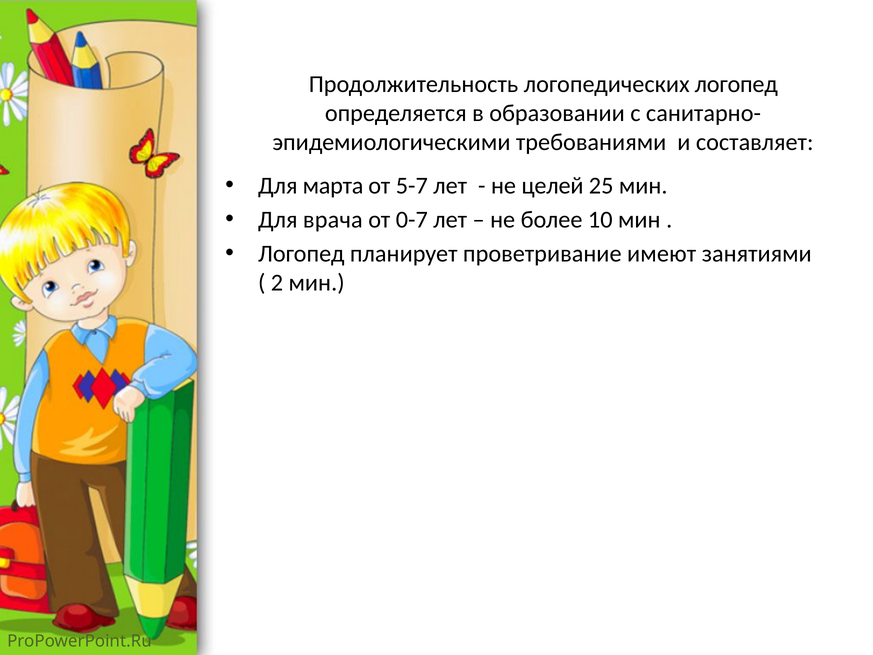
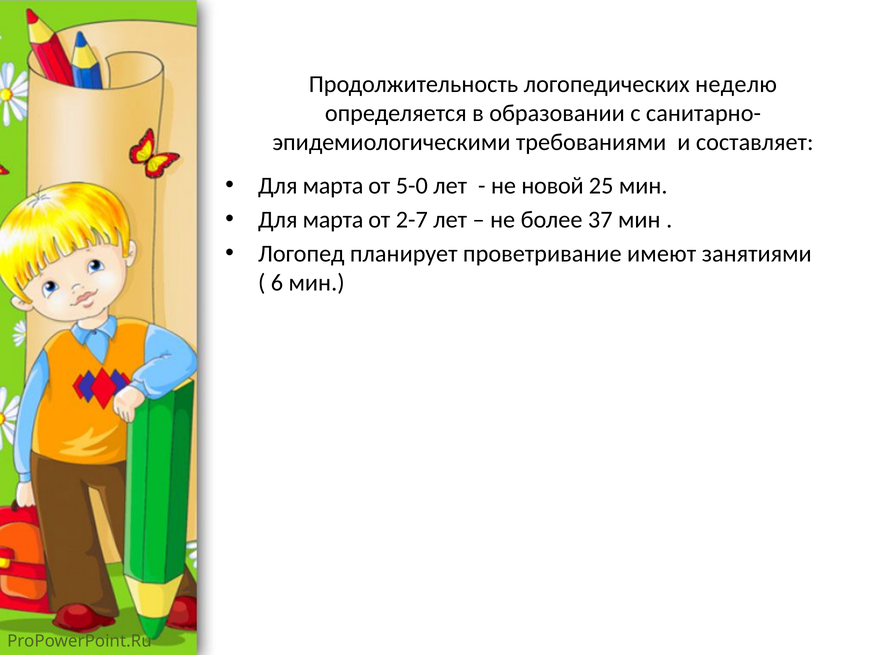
логопедических логопед: логопед -> неделю
5-7: 5-7 -> 5-0
целей: целей -> новой
врача at (333, 220): врача -> марта
0-7: 0-7 -> 2-7
10: 10 -> 37
2: 2 -> 6
